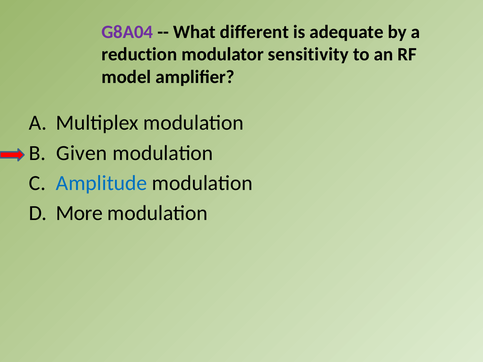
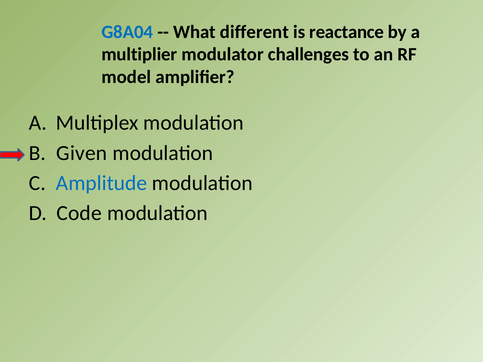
G8A04 colour: purple -> blue
adequate: adequate -> reactance
reduction: reduction -> multiplier
sensitivity: sensitivity -> challenges
More: More -> Code
